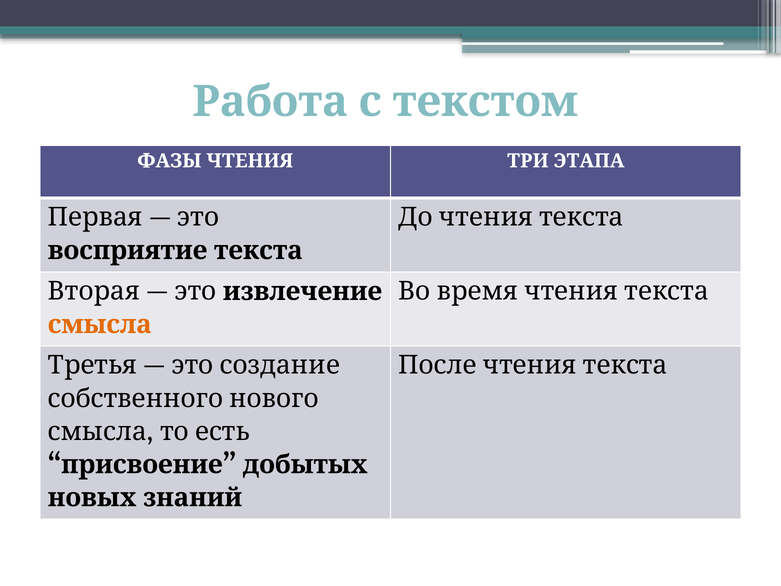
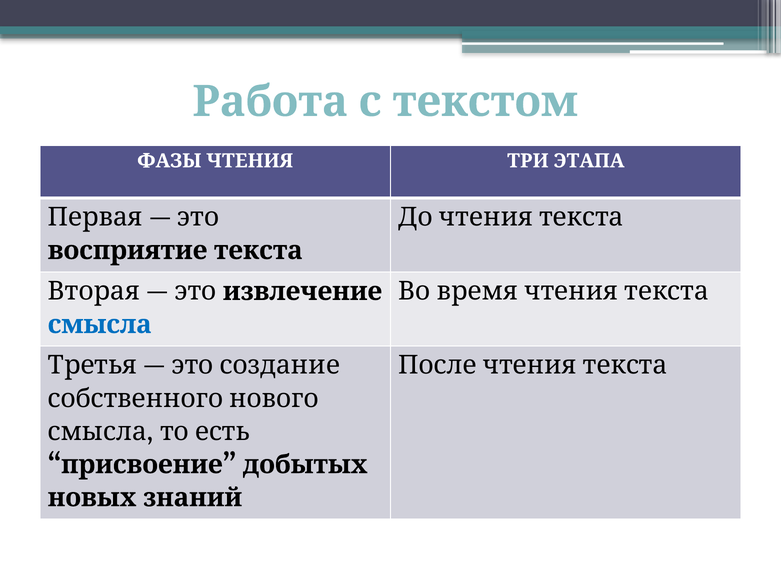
смысла at (100, 324) colour: orange -> blue
